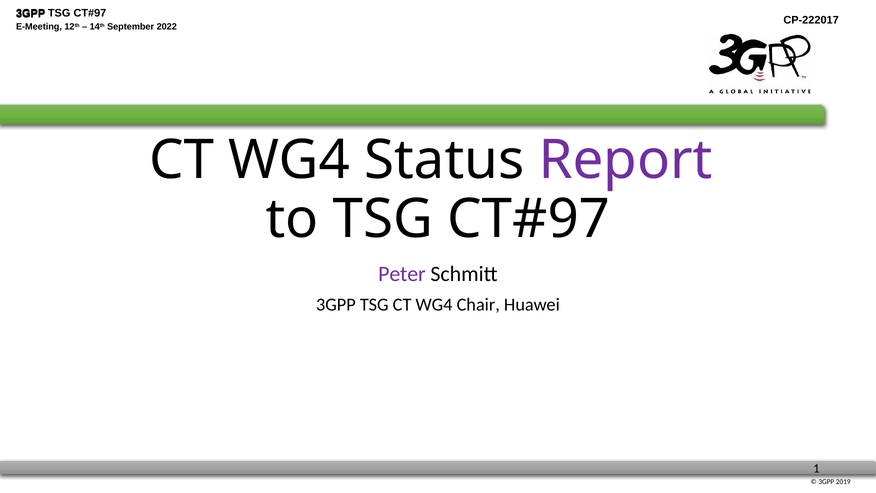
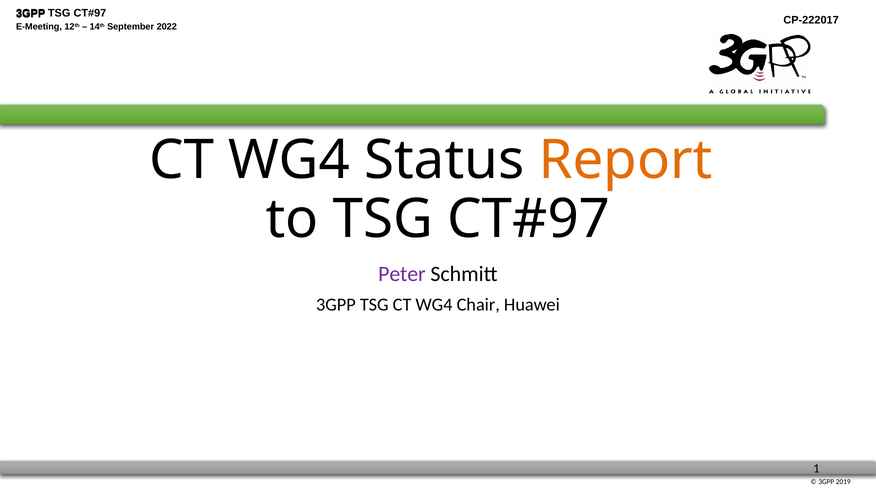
Report colour: purple -> orange
